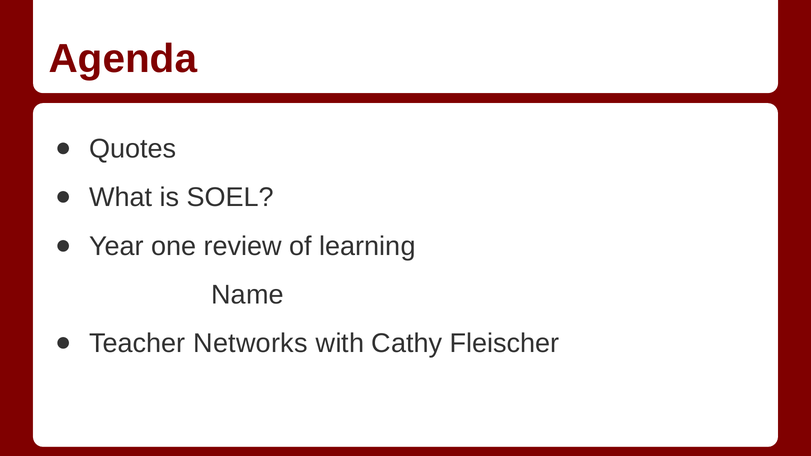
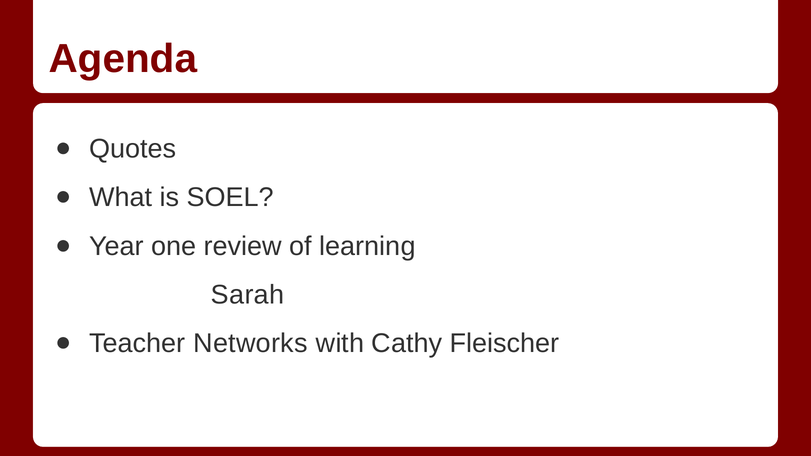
Name: Name -> Sarah
